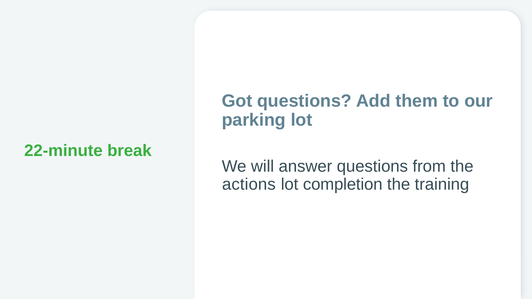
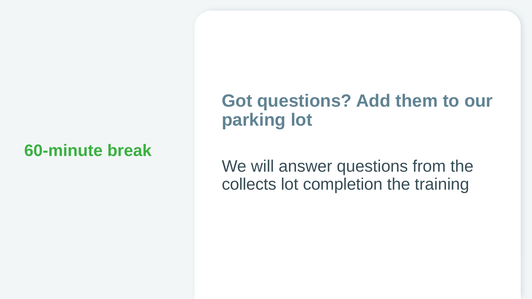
22-minute: 22-minute -> 60-minute
actions: actions -> collects
